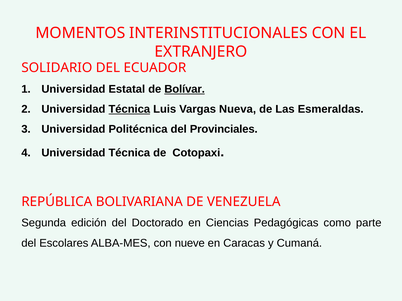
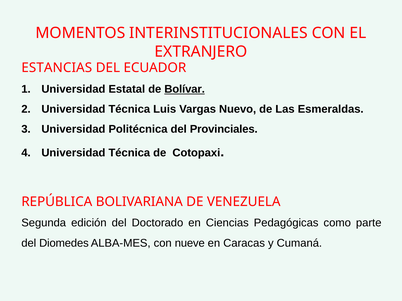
SOLIDARIO: SOLIDARIO -> ESTANCIAS
Técnica at (129, 109) underline: present -> none
Nueva: Nueva -> Nuevo
Escolares: Escolares -> Diomedes
